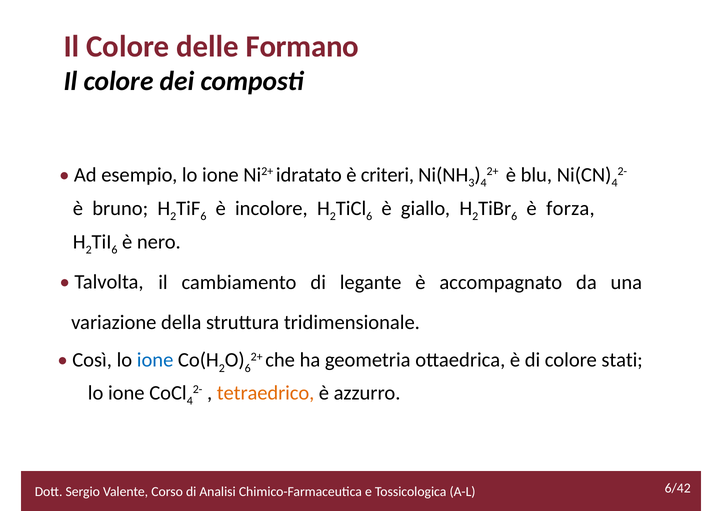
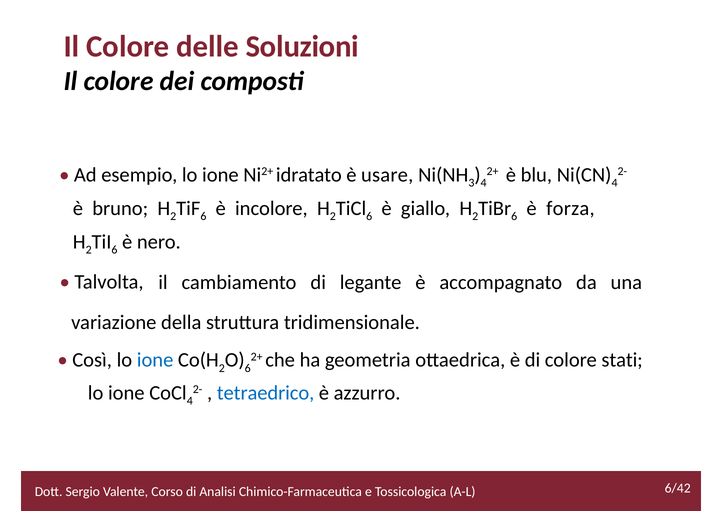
Formano: Formano -> Soluzioni
criteri: criteri -> usare
tetraedrico colour: orange -> blue
